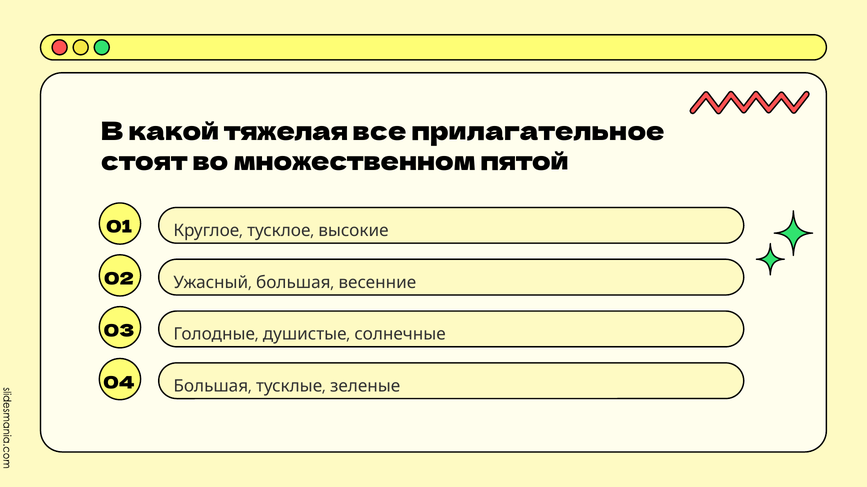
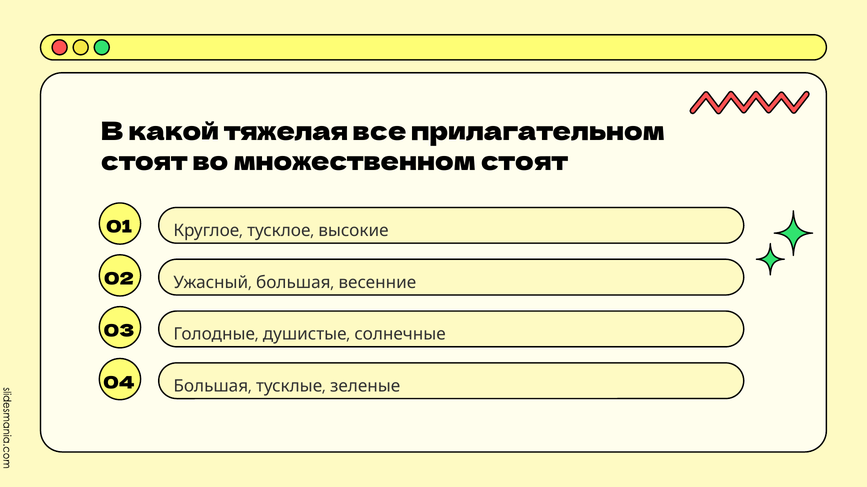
прилагательное: прилагательное -> прилагательном
множественном пятой: пятой -> стоят
